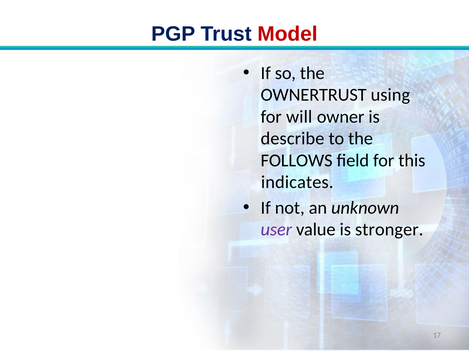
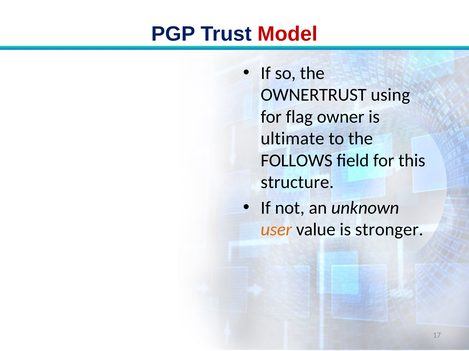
will: will -> flag
describe: describe -> ultimate
indicates: indicates -> structure
user colour: purple -> orange
